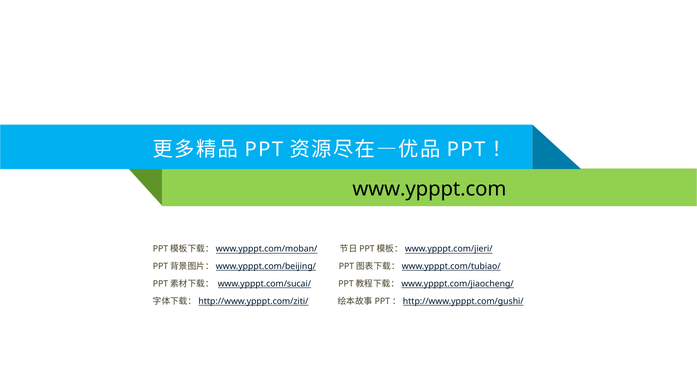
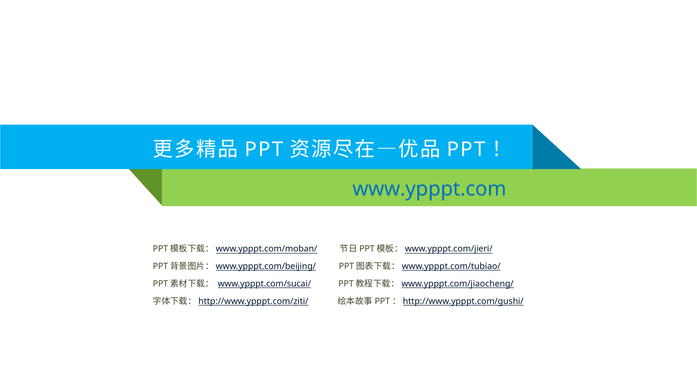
www.ypppt.com colour: black -> blue
